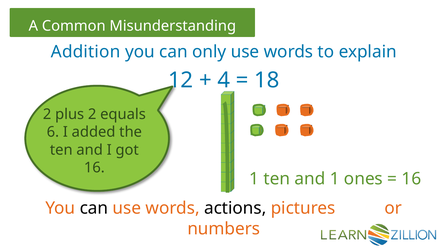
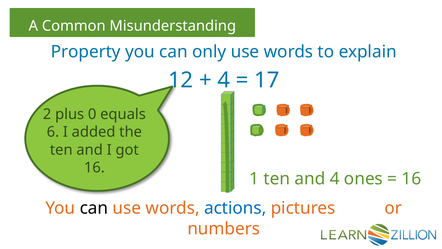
Addition: Addition -> Property
18: 18 -> 17
plus 2: 2 -> 0
and 1: 1 -> 4
actions colour: black -> blue
